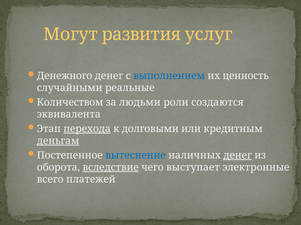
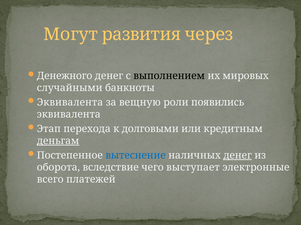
услуг: услуг -> через
выполнением colour: blue -> black
ценность: ценность -> мировых
реальные: реальные -> банкноты
Количеством at (70, 103): Количеством -> Эквивалента
людьми: людьми -> вещную
создаются: создаются -> появились
перехода underline: present -> none
вследствие underline: present -> none
